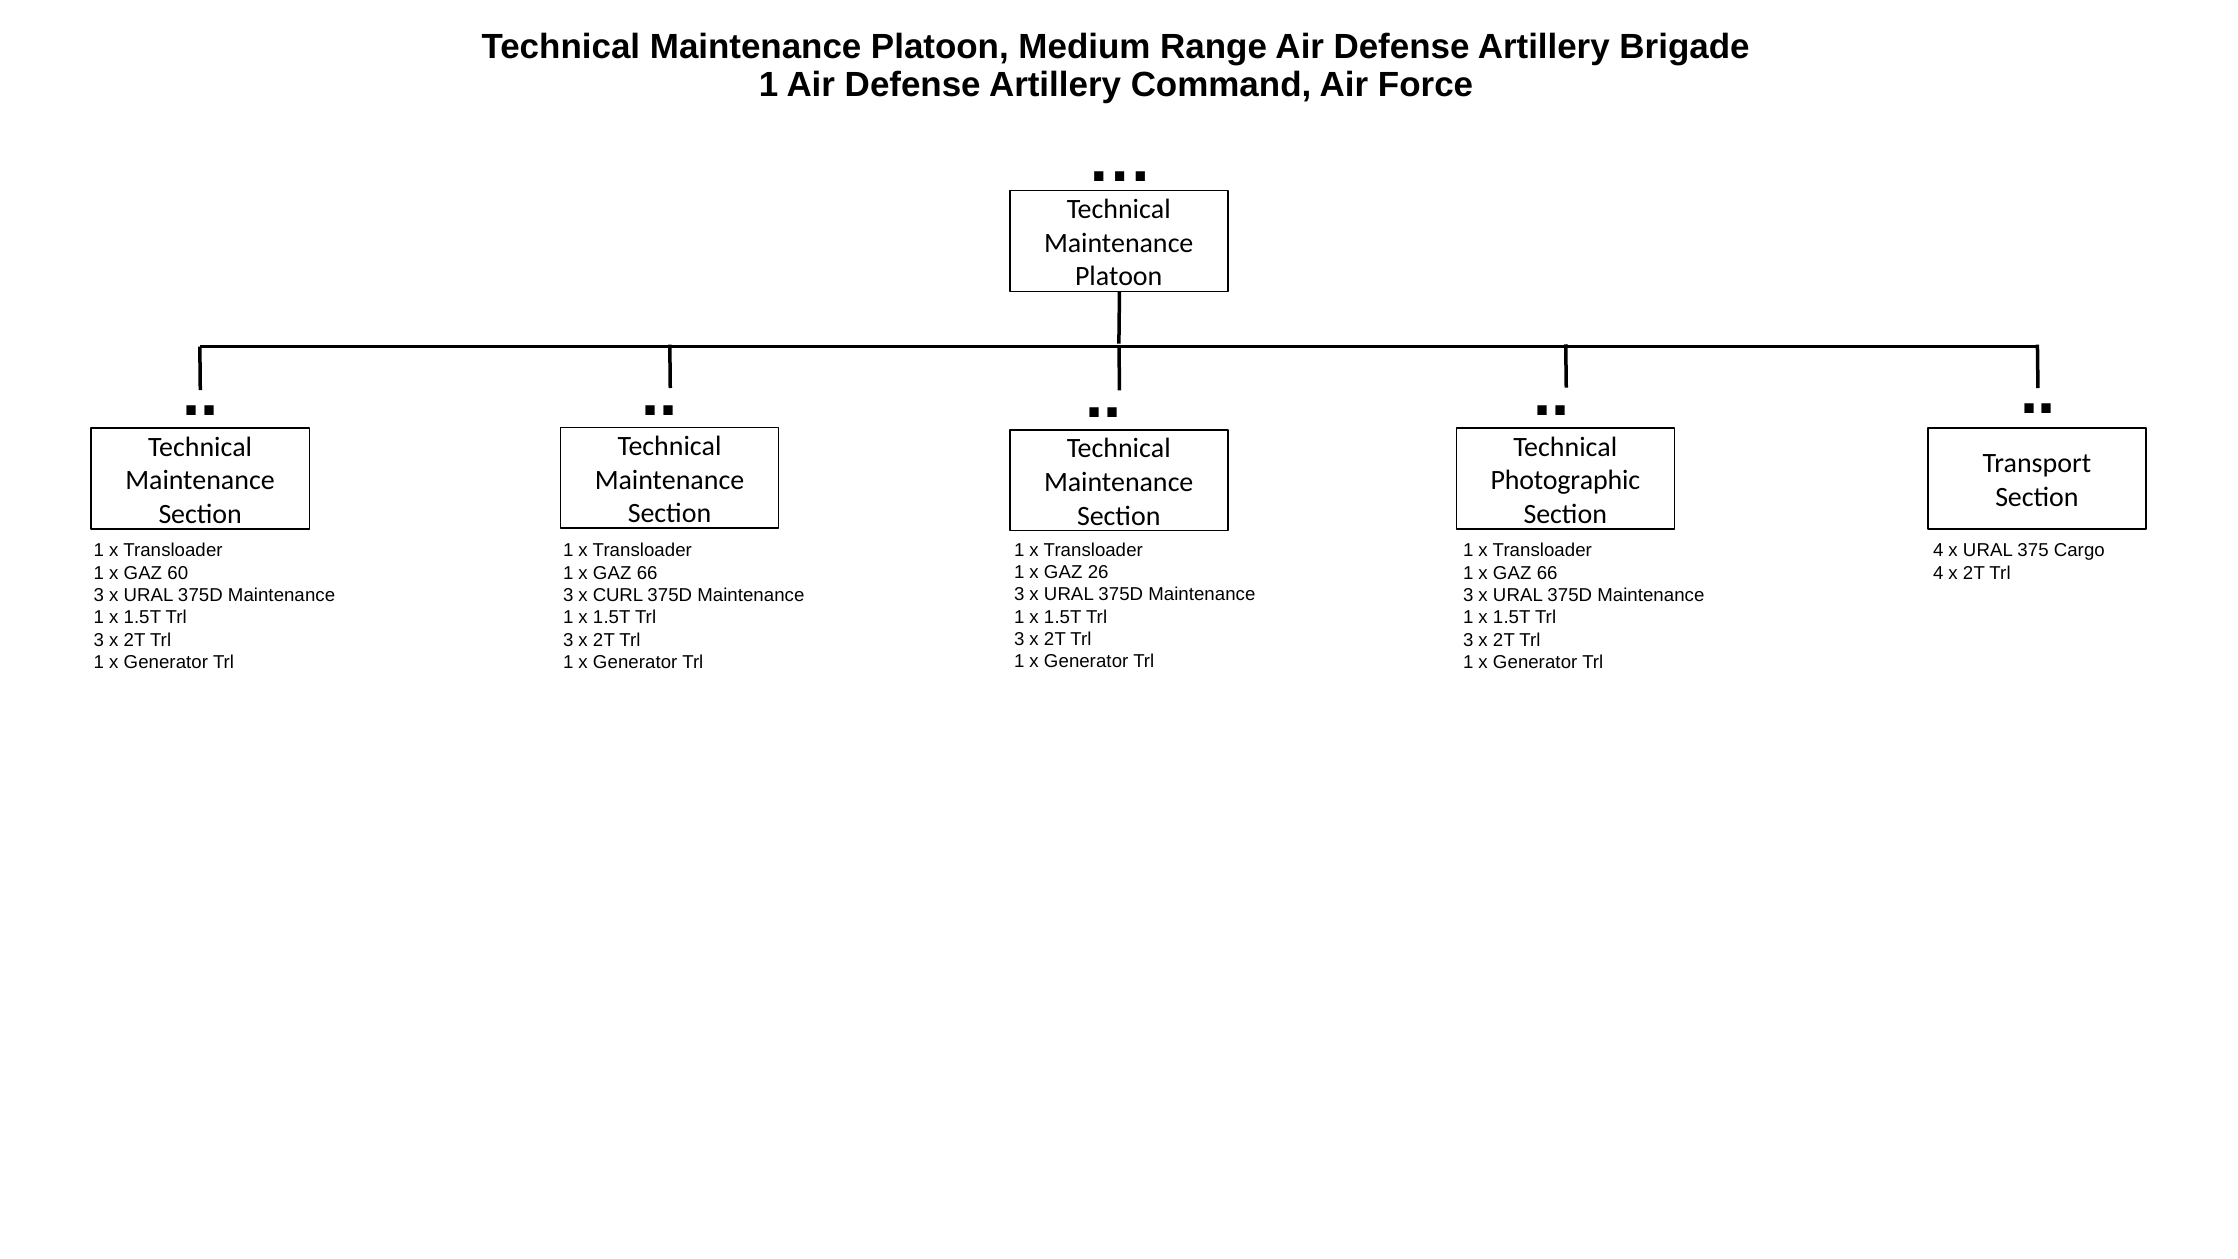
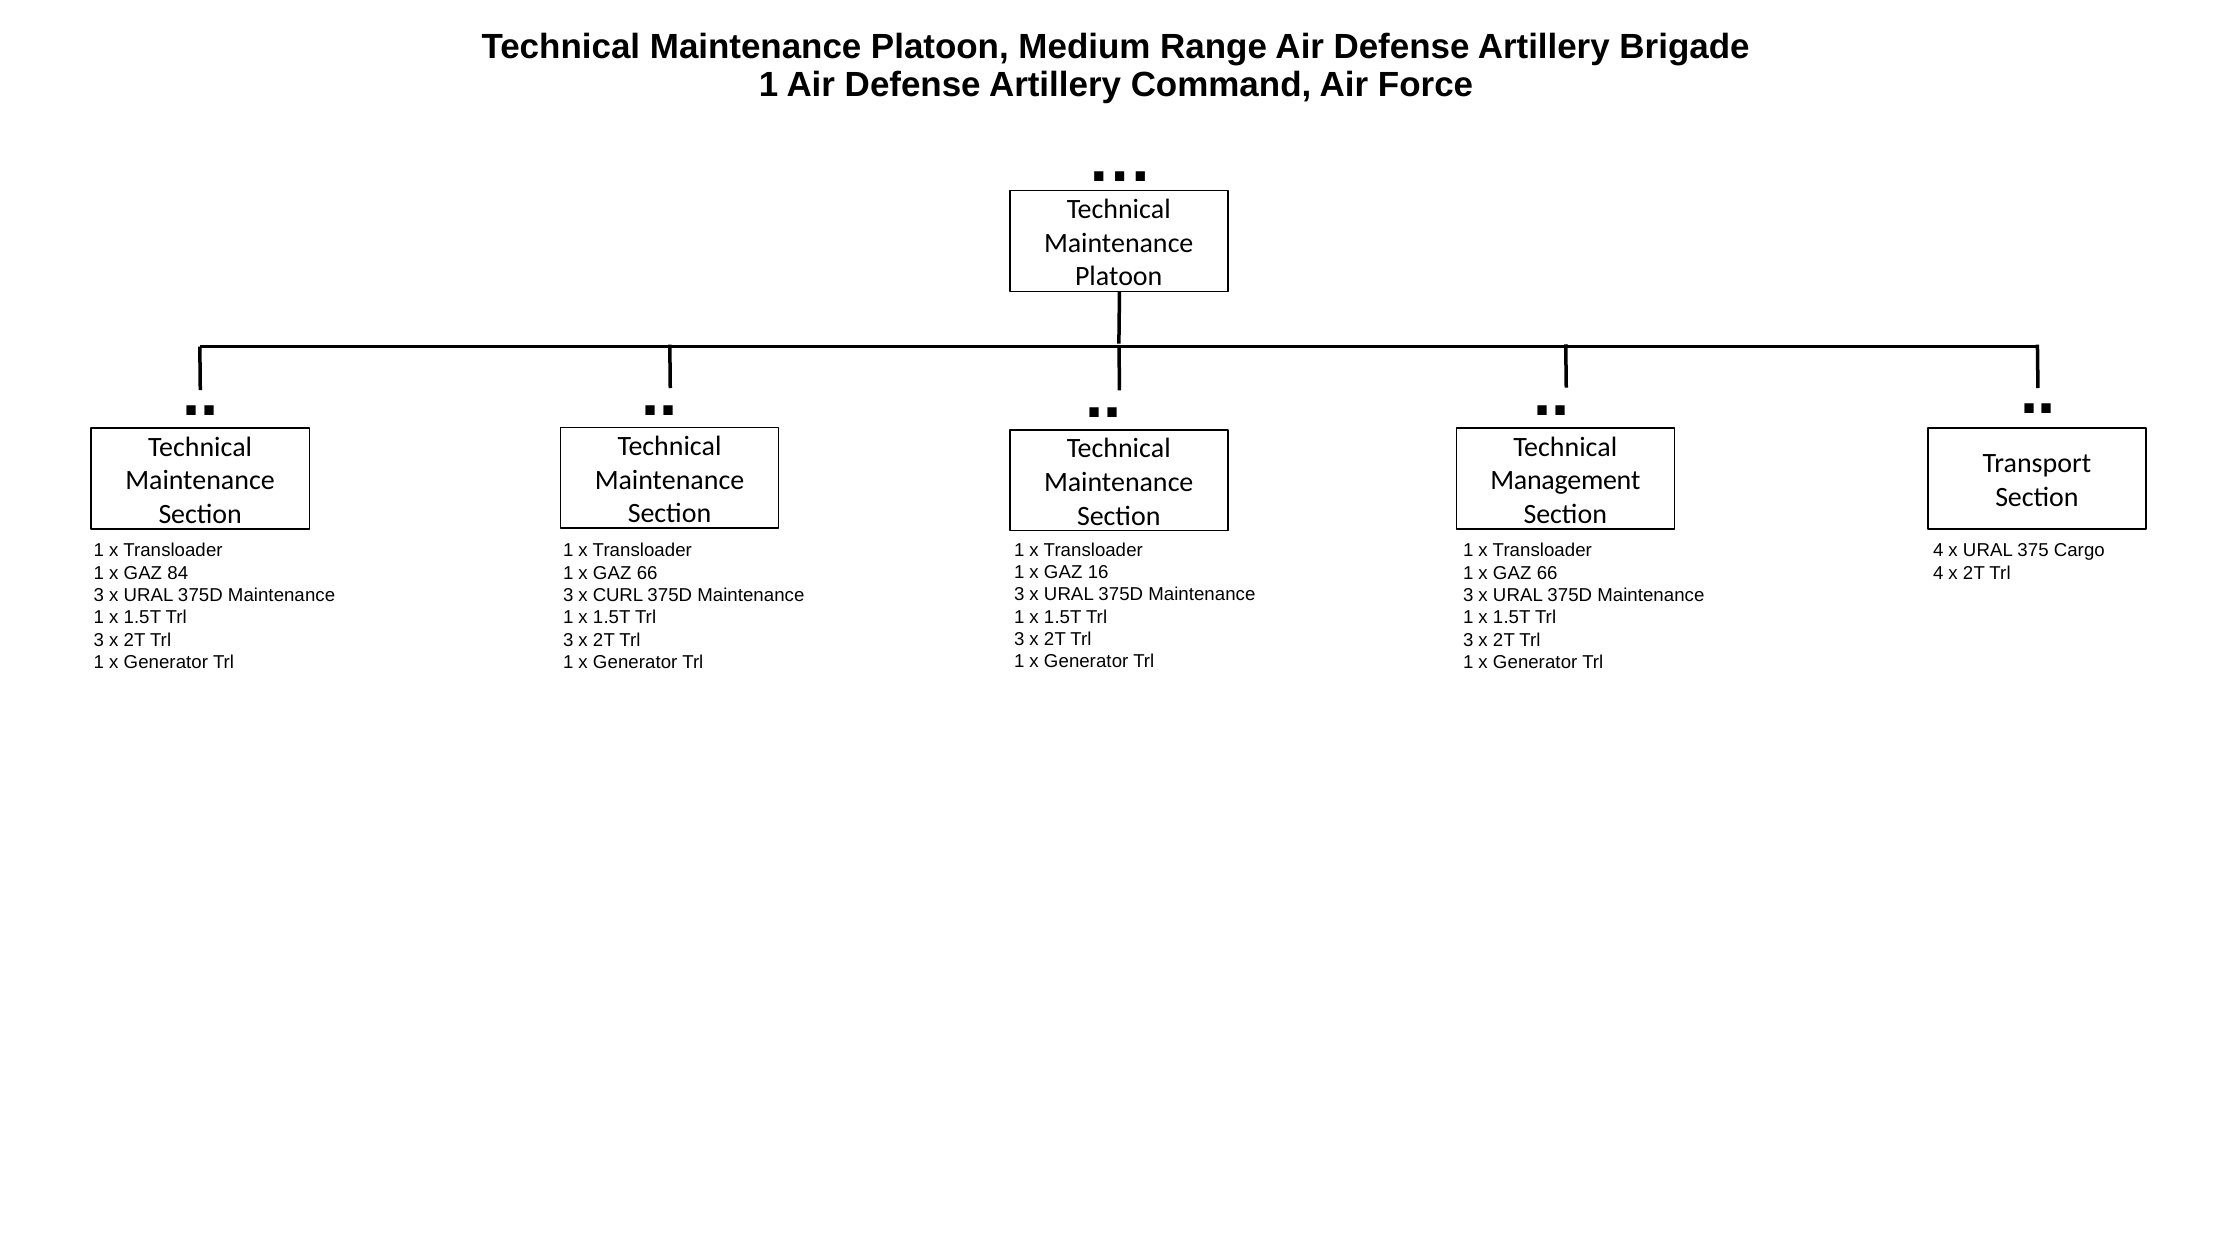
Photographic: Photographic -> Management
26: 26 -> 16
60: 60 -> 84
